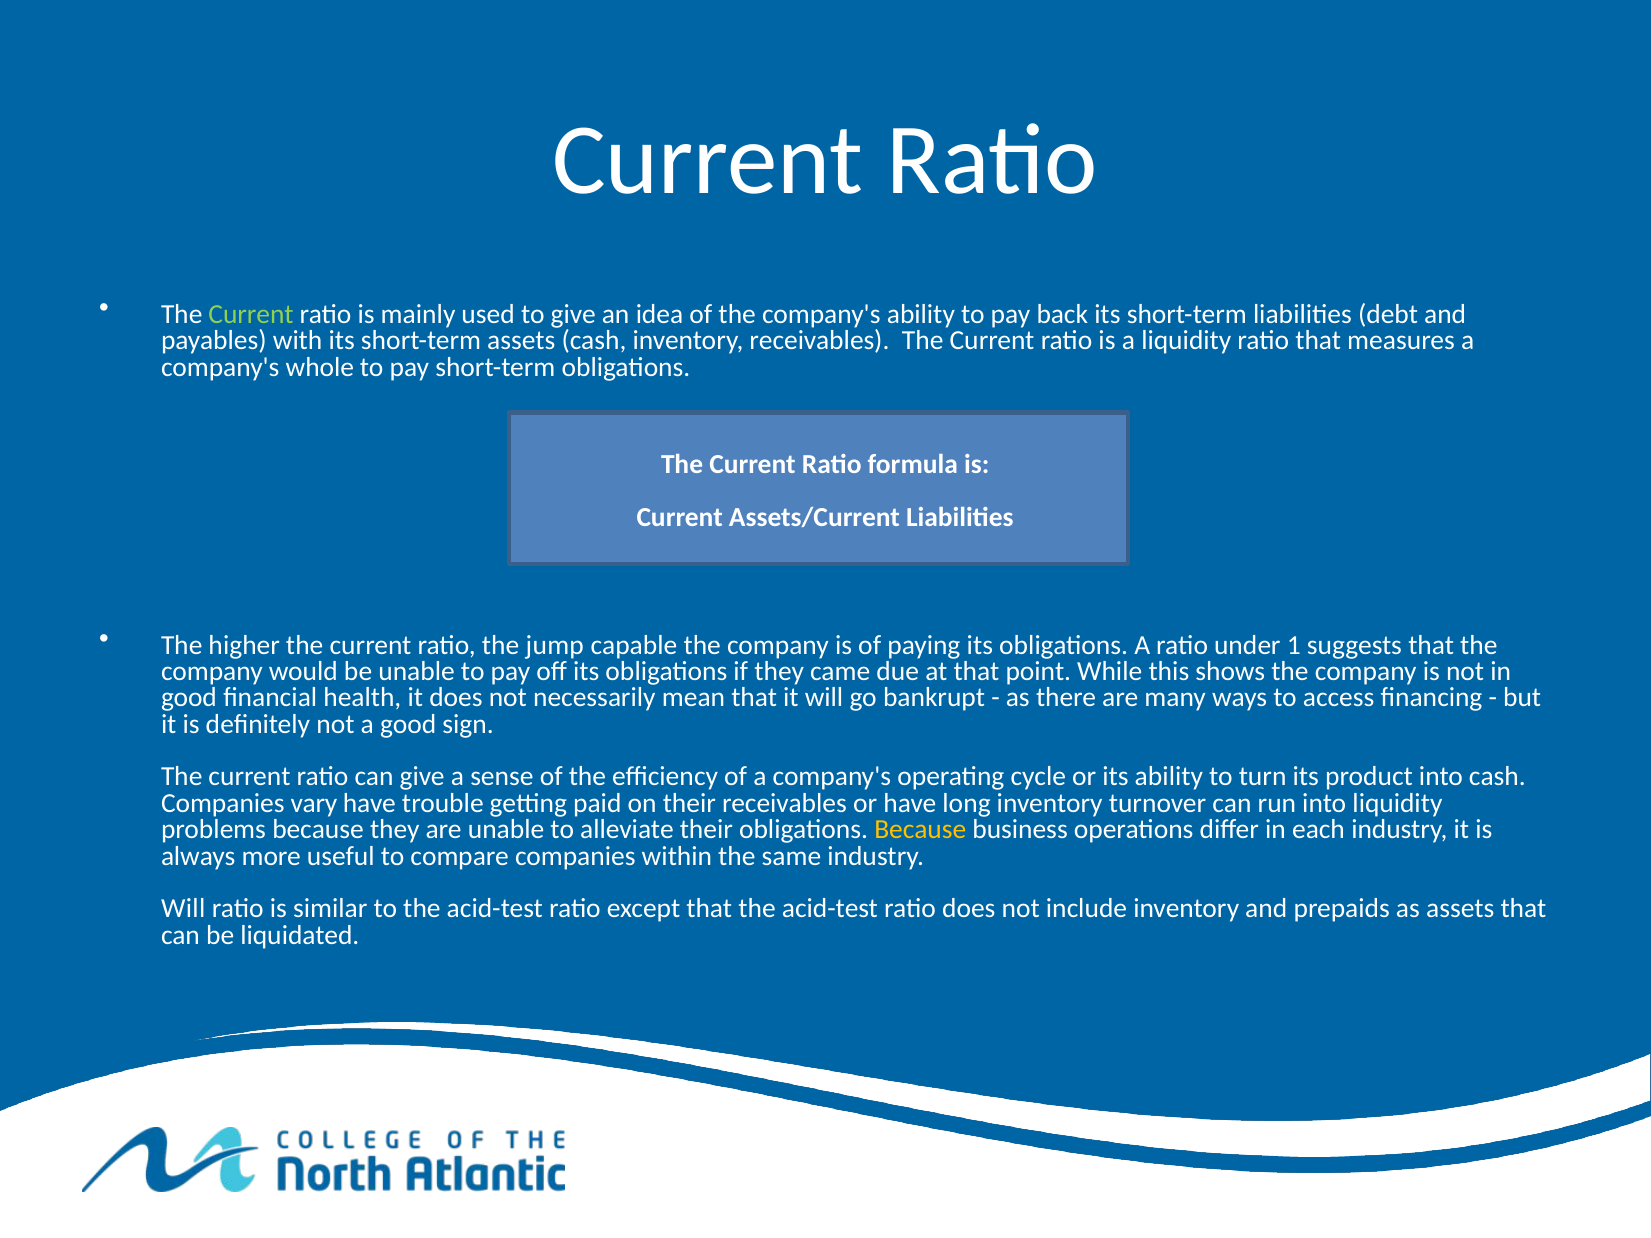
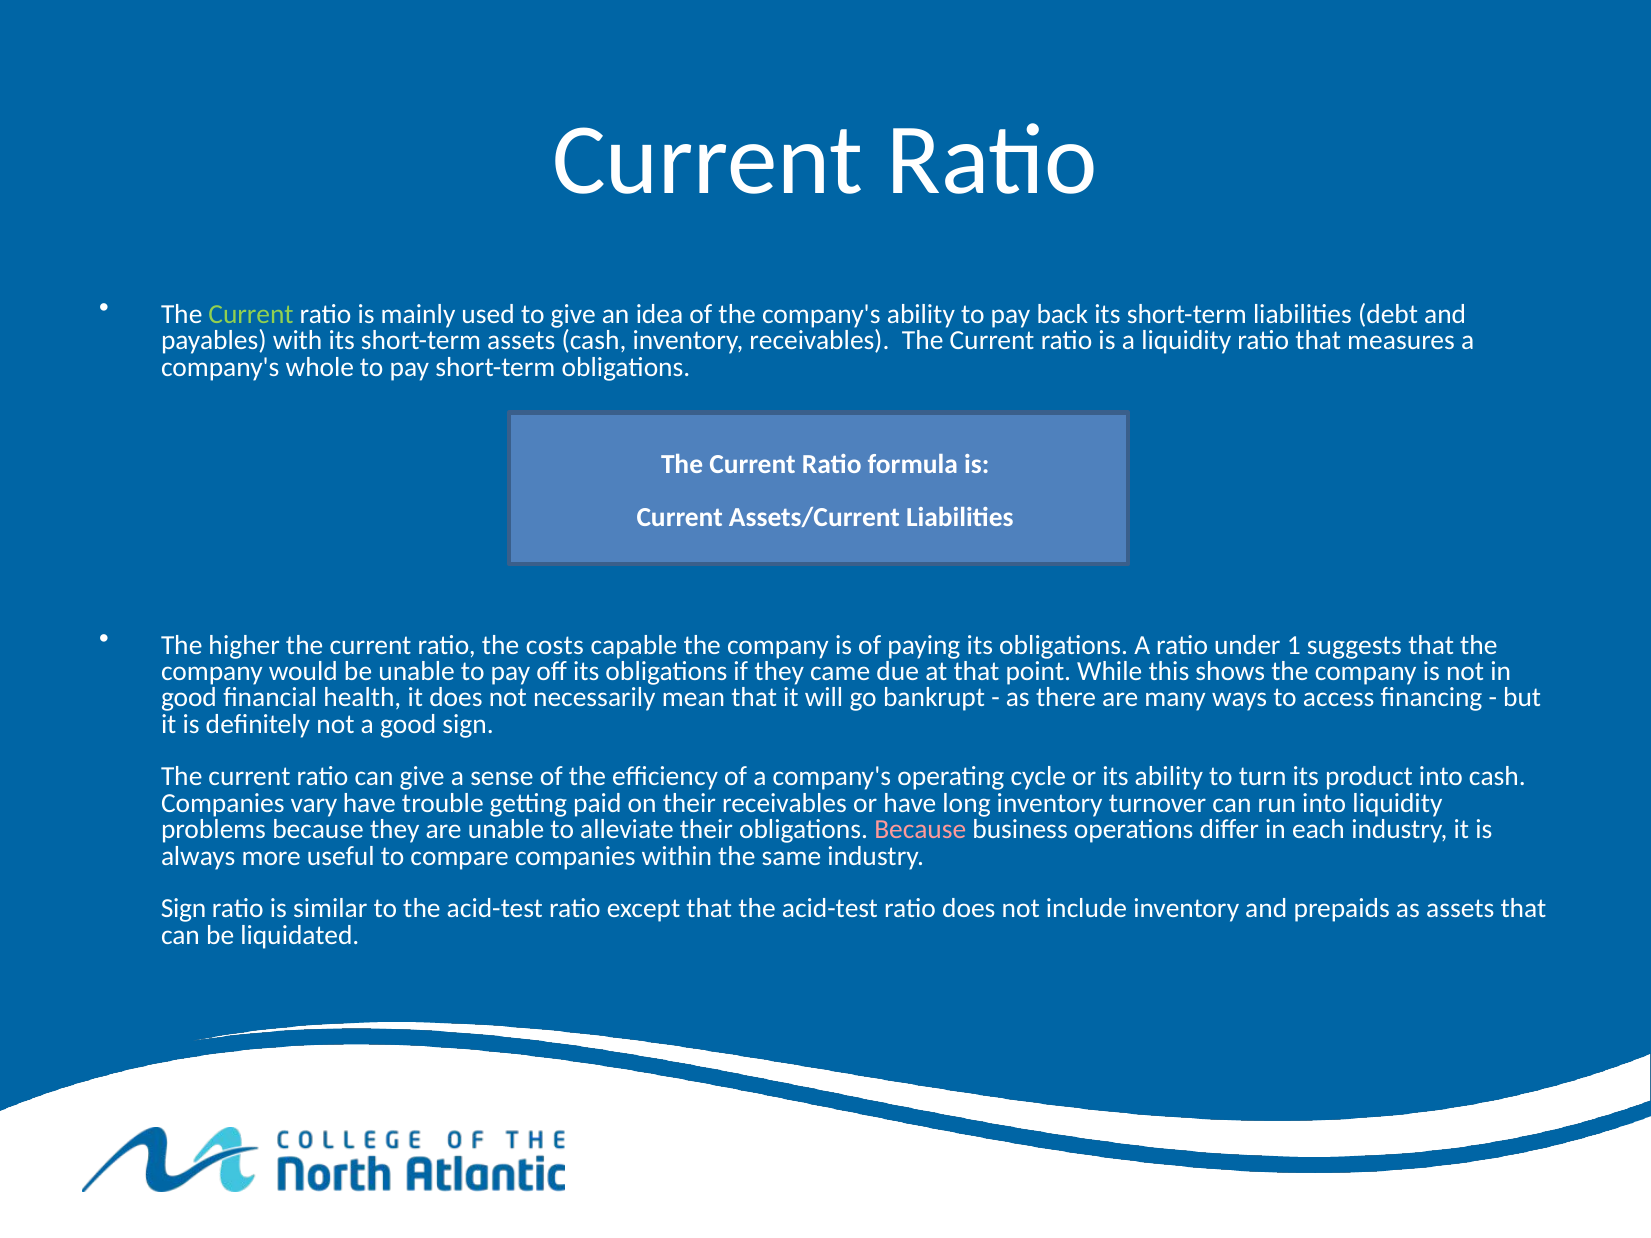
jump: jump -> costs
Because at (920, 830) colour: yellow -> pink
Will at (183, 909): Will -> Sign
